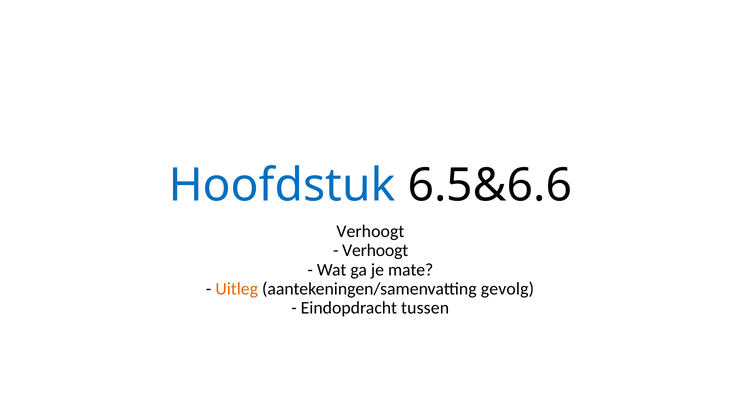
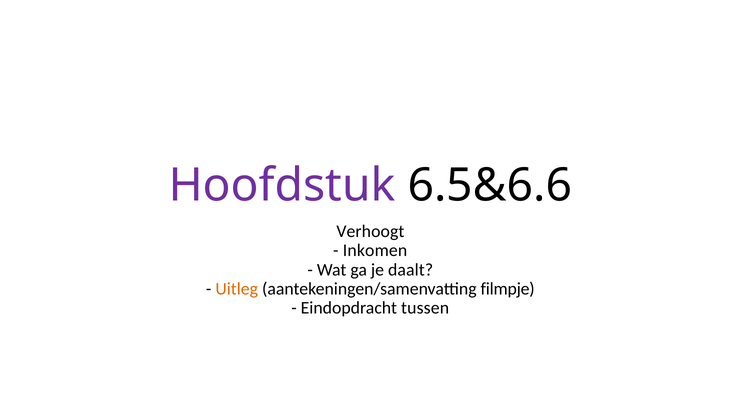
Hoofdstuk colour: blue -> purple
Verhoogt at (375, 250): Verhoogt -> Inkomen
mate: mate -> daalt
gevolg: gevolg -> filmpje
